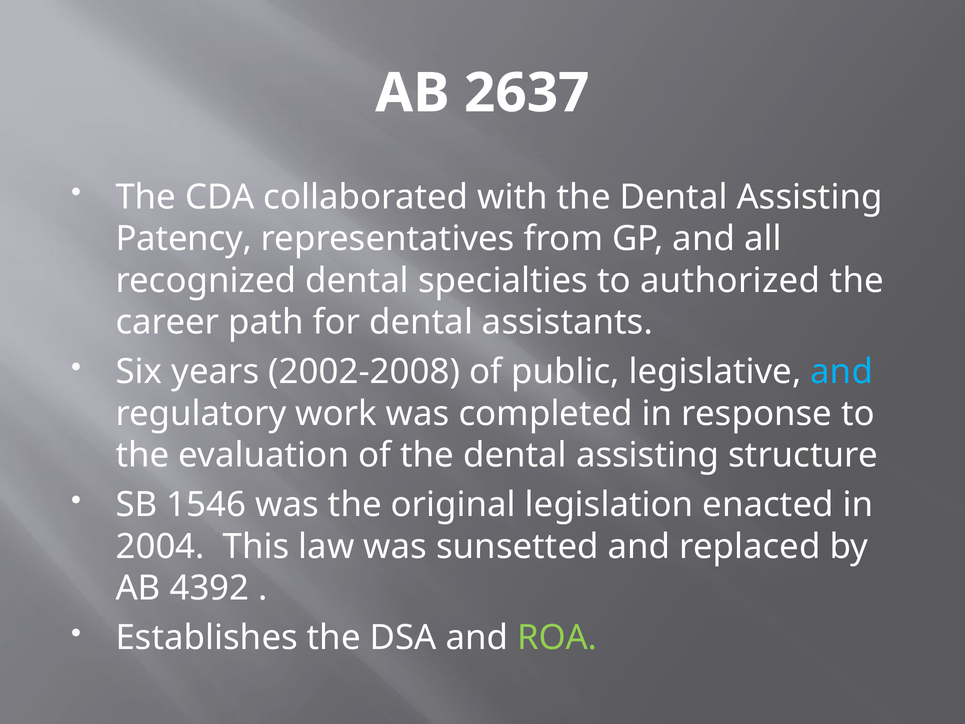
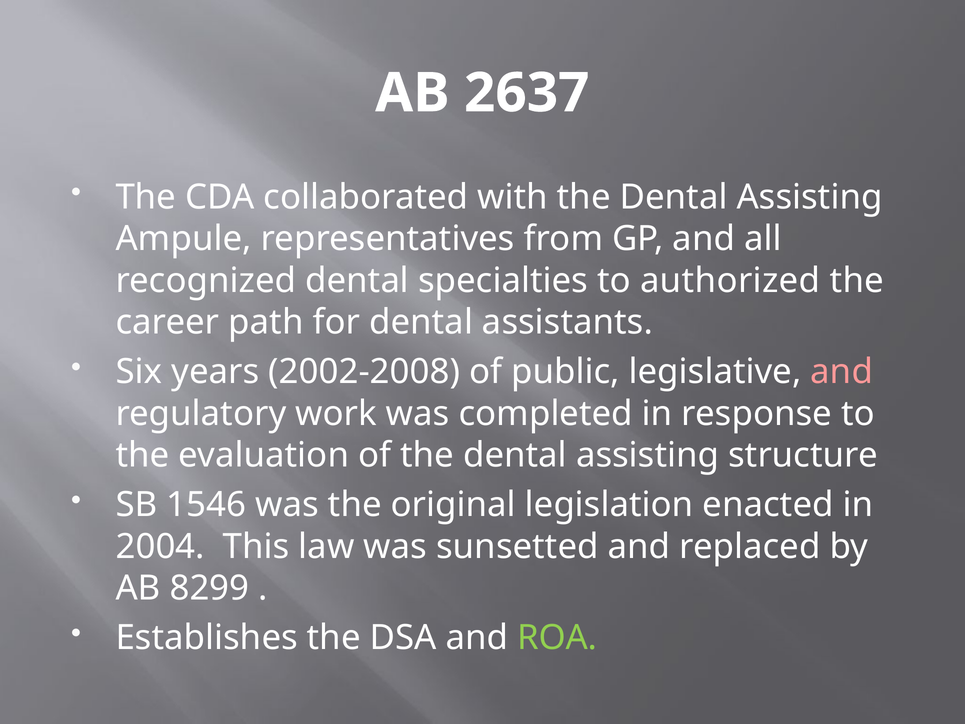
Patency: Patency -> Ampule
and at (842, 372) colour: light blue -> pink
4392: 4392 -> 8299
